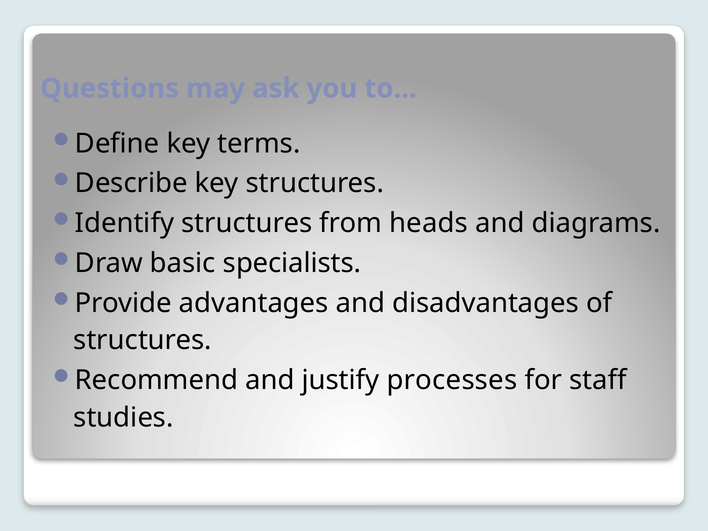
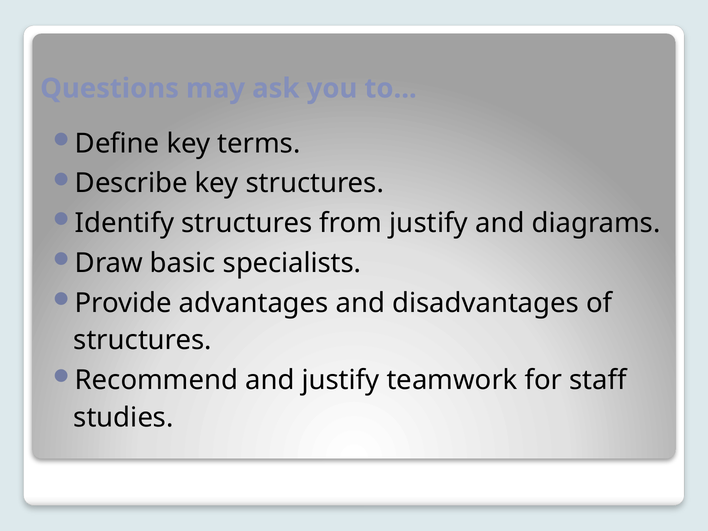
from heads: heads -> justify
processes: processes -> teamwork
